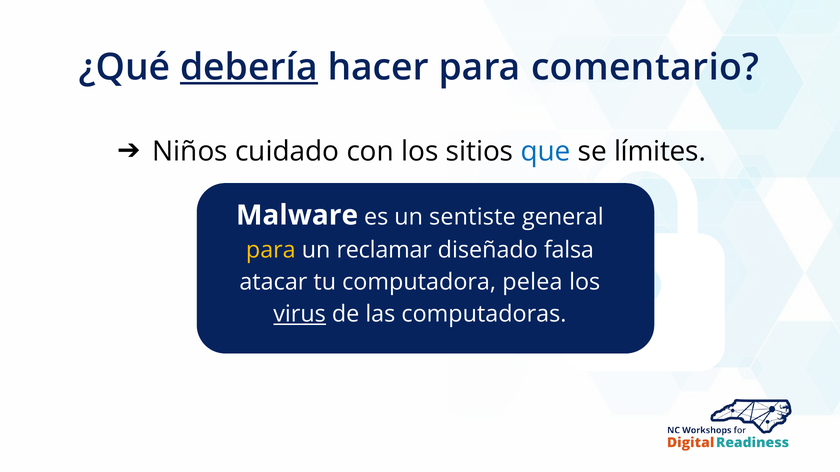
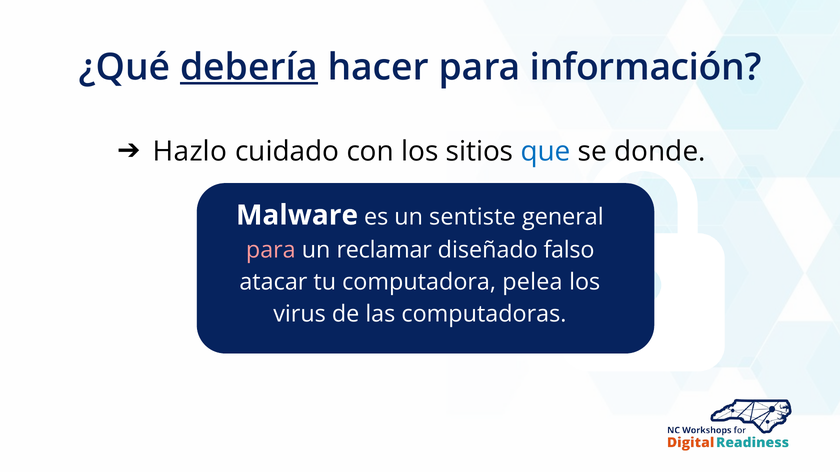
comentario: comentario -> información
Niños: Niños -> Hazlo
límites: límites -> donde
para at (271, 250) colour: yellow -> pink
falsa: falsa -> falso
virus underline: present -> none
